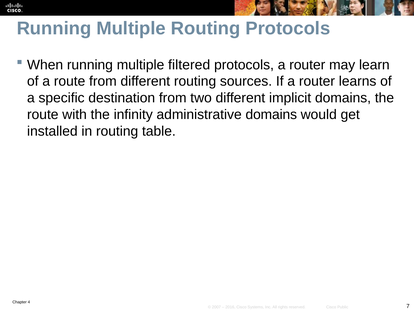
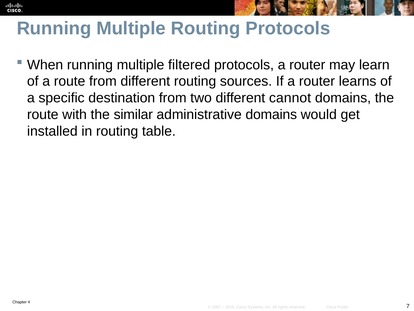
implicit: implicit -> cannot
infinity: infinity -> similar
